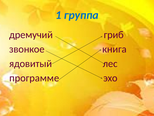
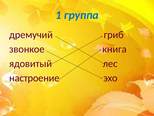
программе: программе -> настроение
